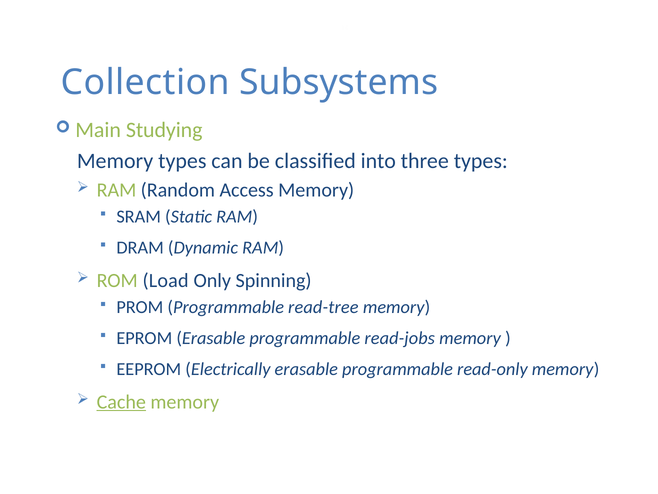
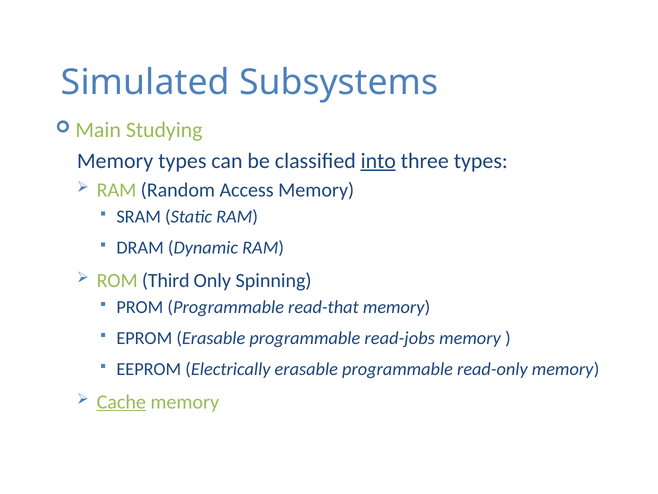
Collection: Collection -> Simulated
into underline: none -> present
Load: Load -> Third
read-tree: read-tree -> read-that
